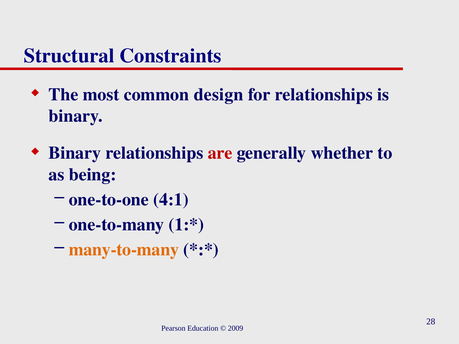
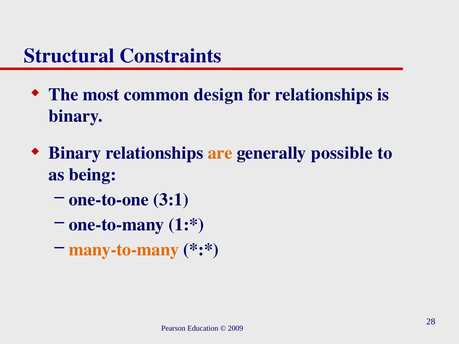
are colour: red -> orange
whether: whether -> possible
4:1: 4:1 -> 3:1
